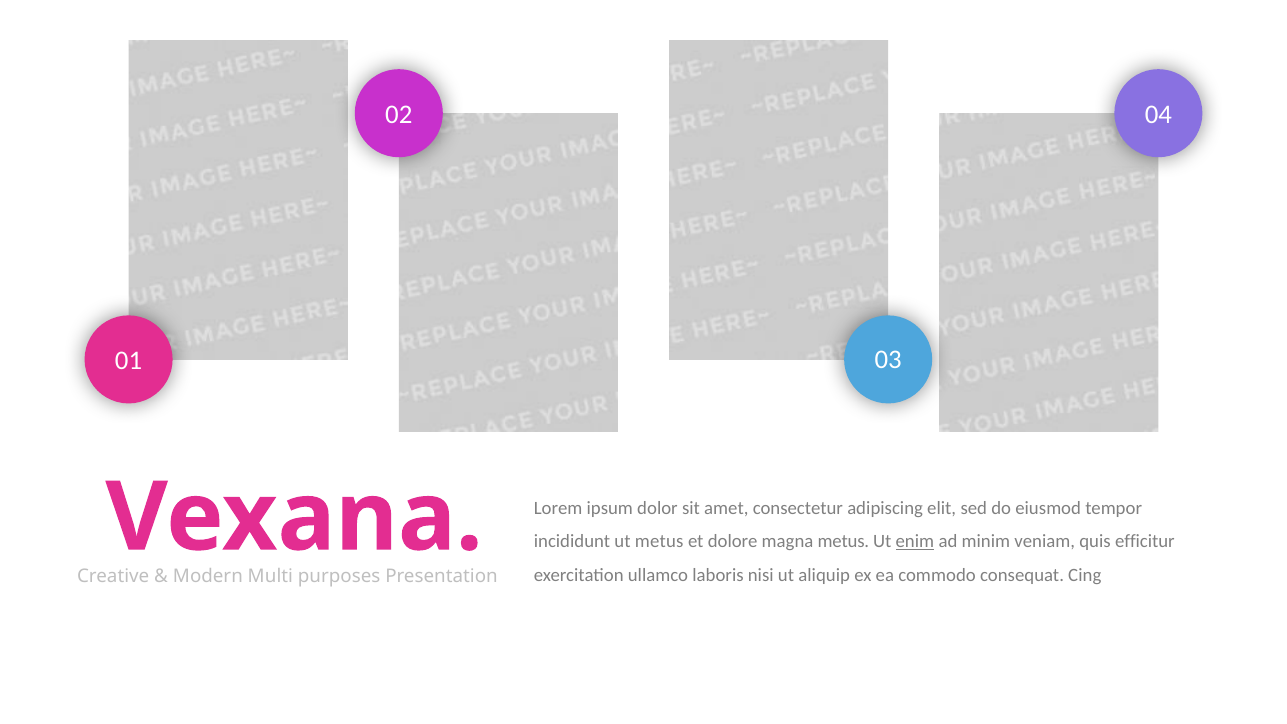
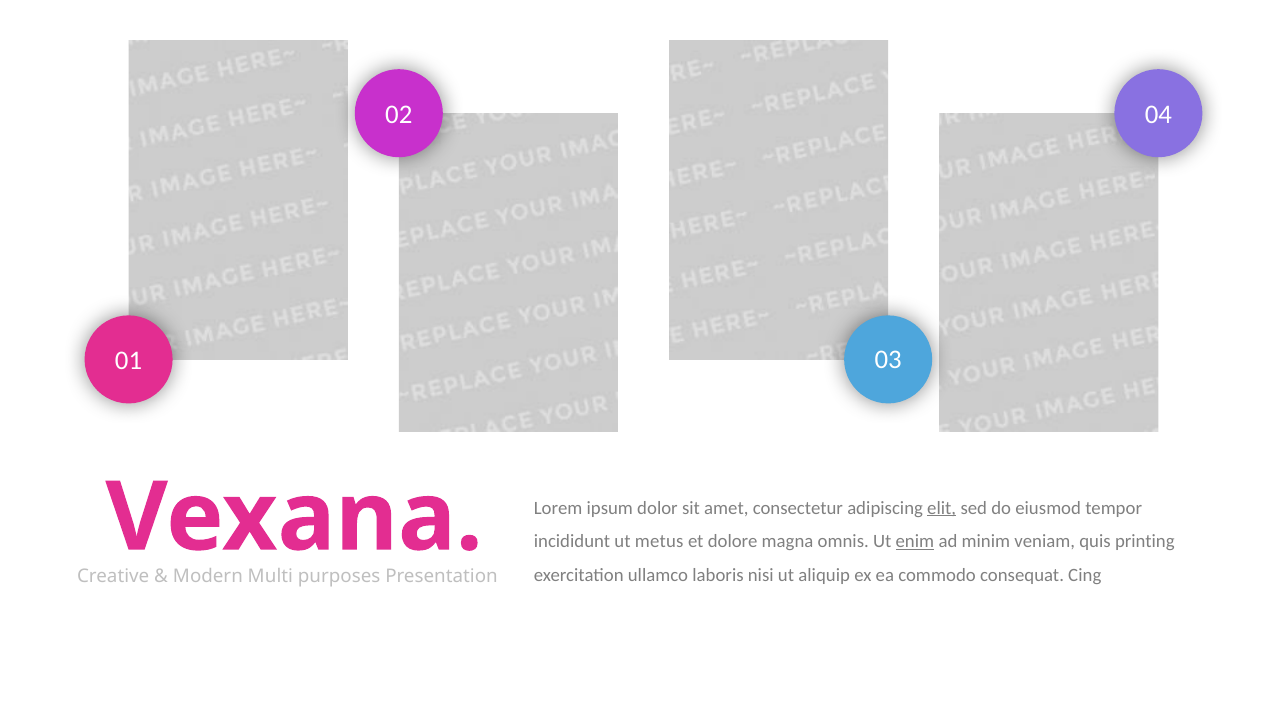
elit underline: none -> present
magna metus: metus -> omnis
efficitur: efficitur -> printing
